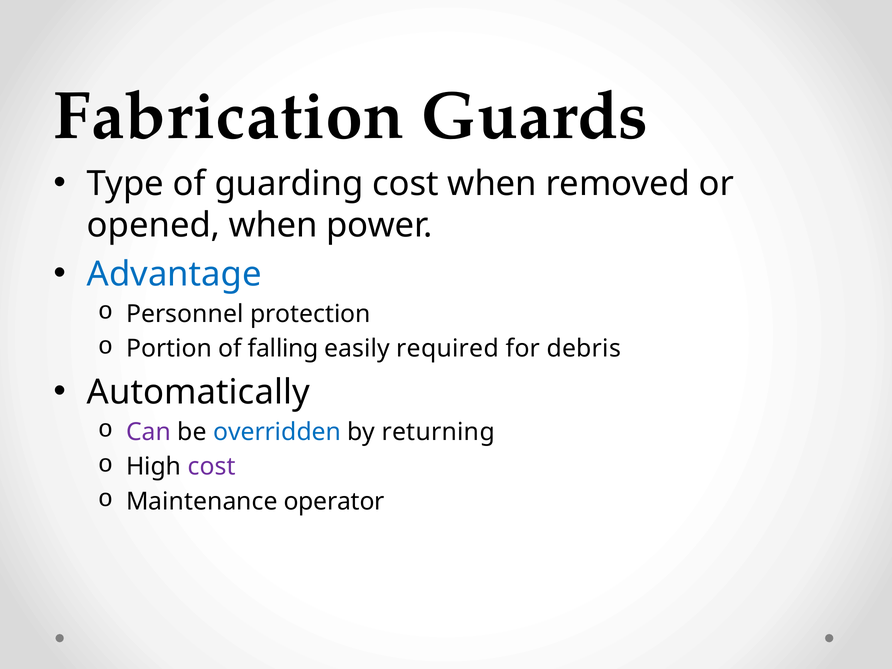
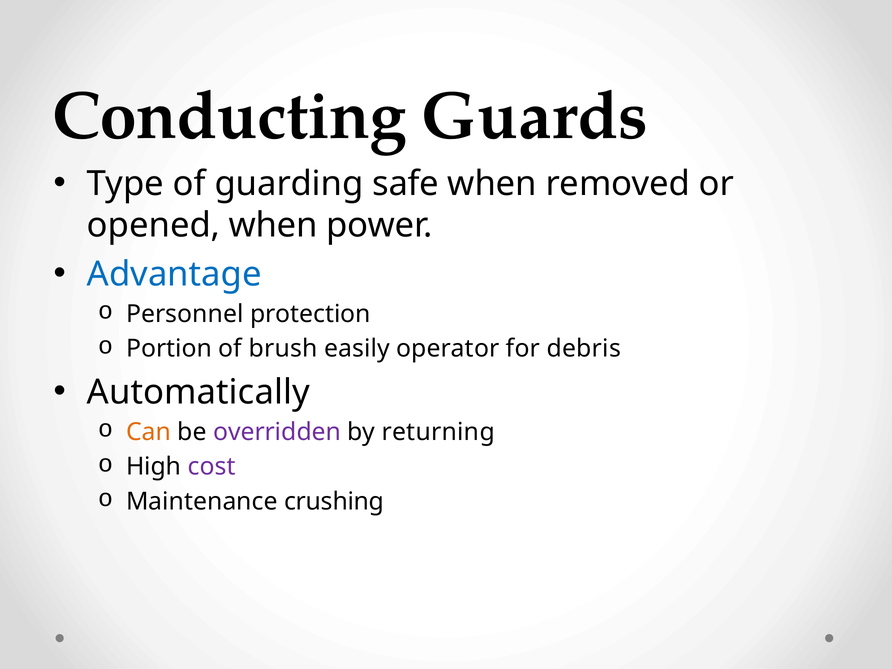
Fabrication: Fabrication -> Conducting
guarding cost: cost -> safe
falling: falling -> brush
required: required -> operator
Can colour: purple -> orange
overridden colour: blue -> purple
operator: operator -> crushing
